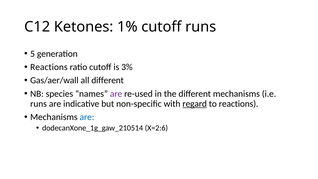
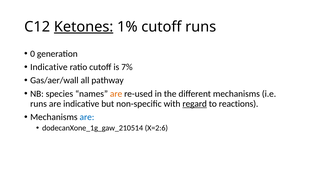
Ketones underline: none -> present
5: 5 -> 0
Reactions at (49, 67): Reactions -> Indicative
3%: 3% -> 7%
all different: different -> pathway
are at (116, 94) colour: purple -> orange
